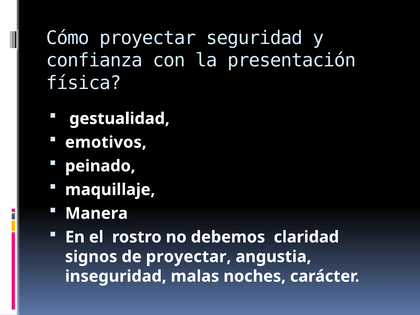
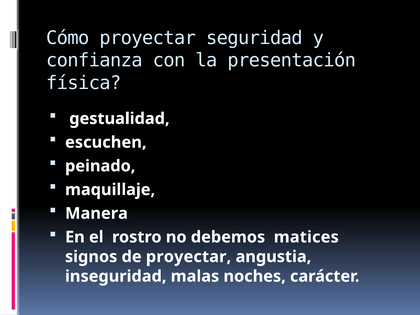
emotivos: emotivos -> escuchen
claridad: claridad -> matices
